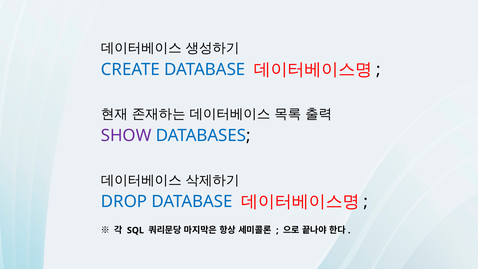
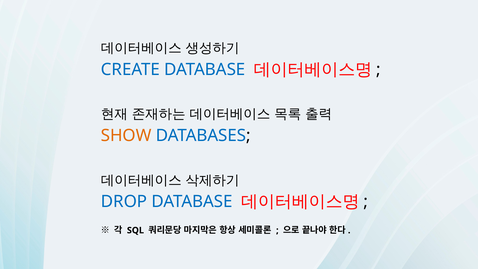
SHOW colour: purple -> orange
